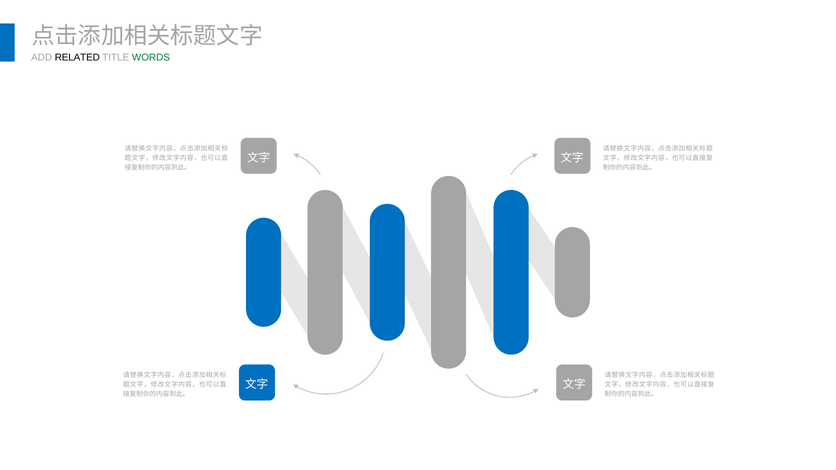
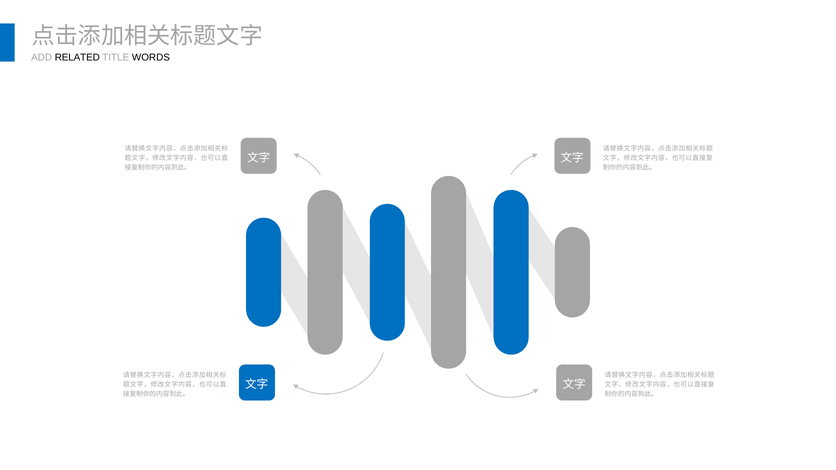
WORDS colour: green -> black
